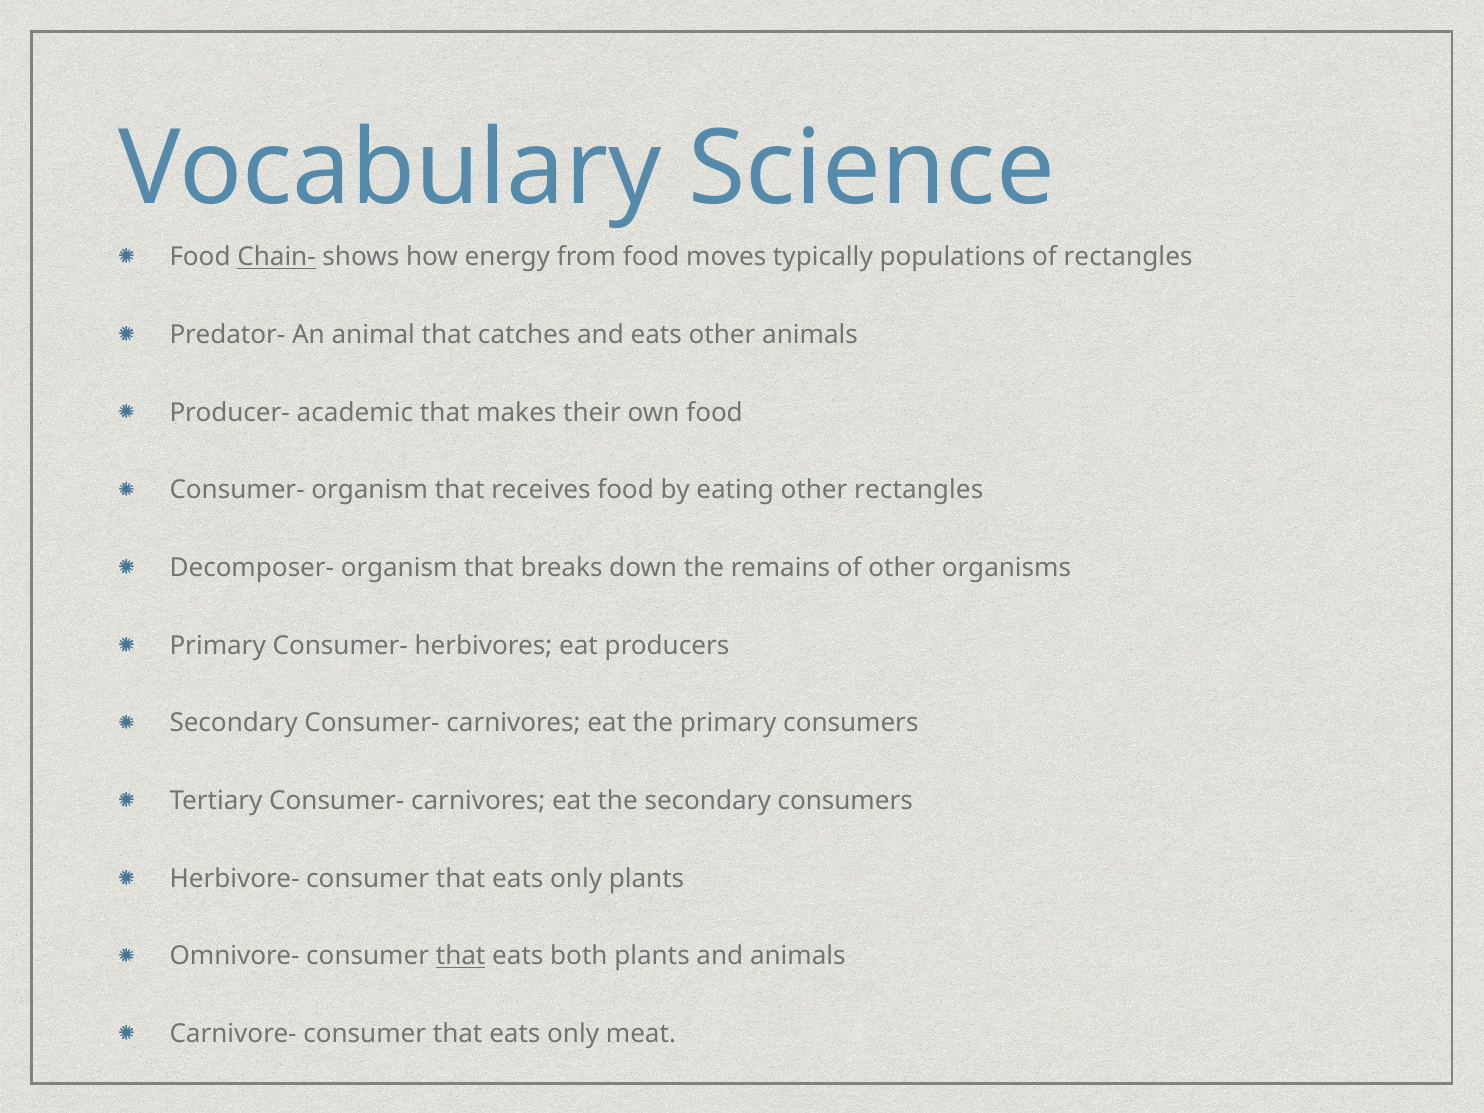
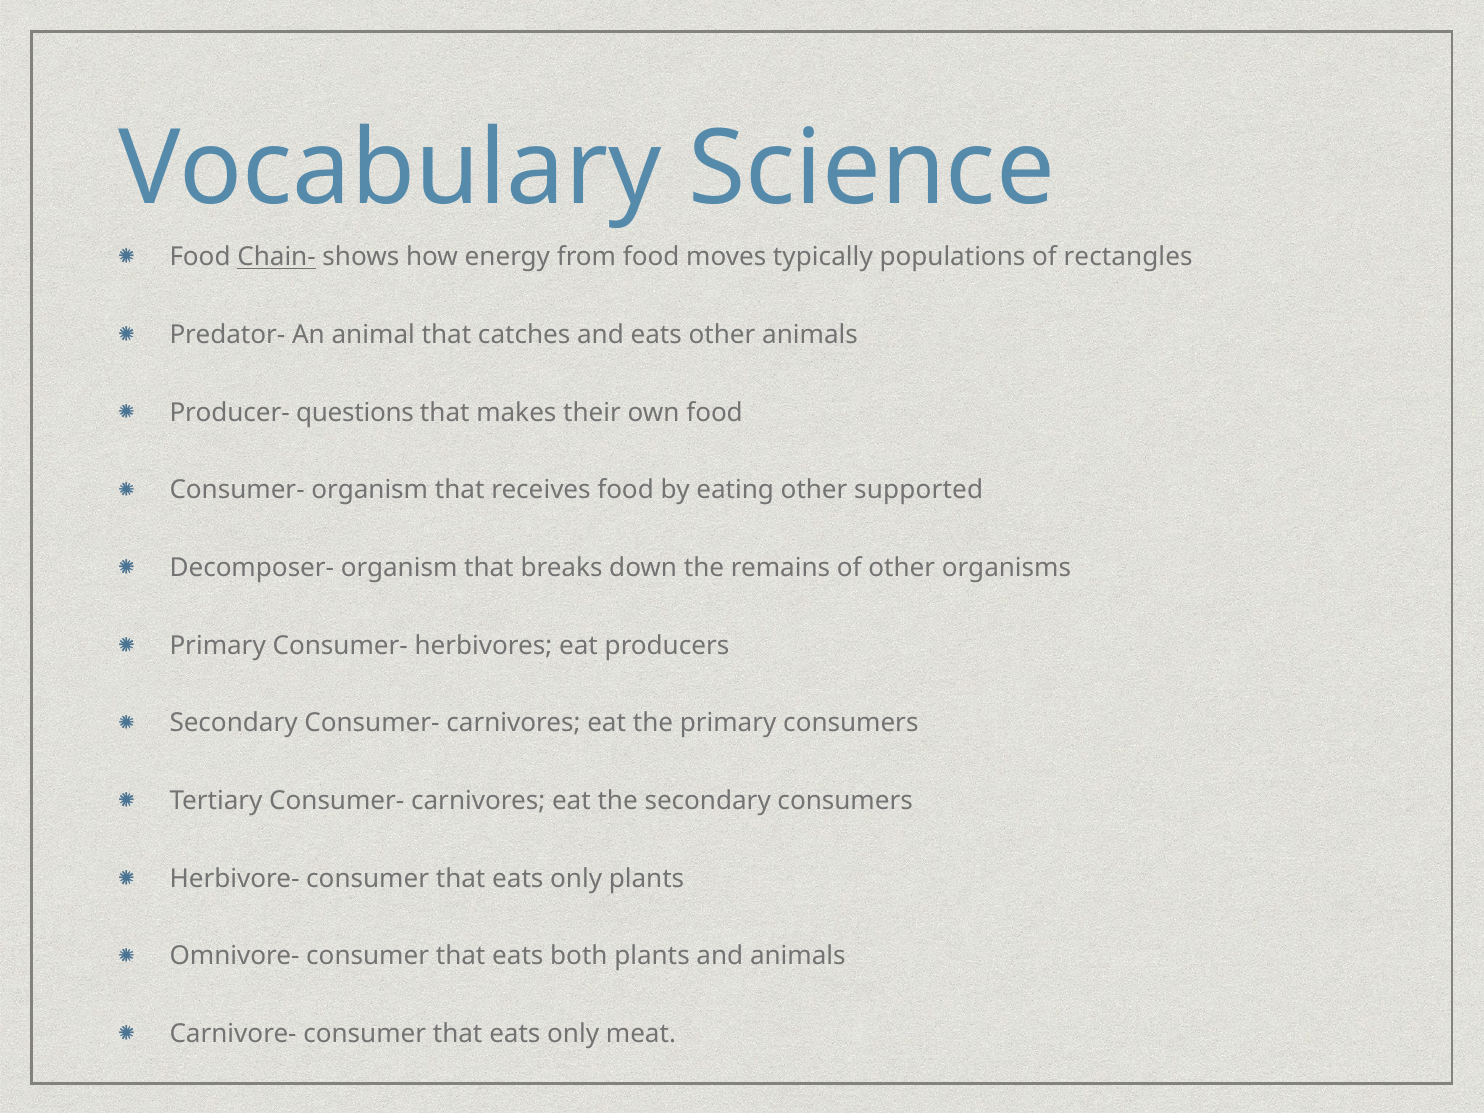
academic: academic -> questions
other rectangles: rectangles -> supported
that at (461, 956) underline: present -> none
